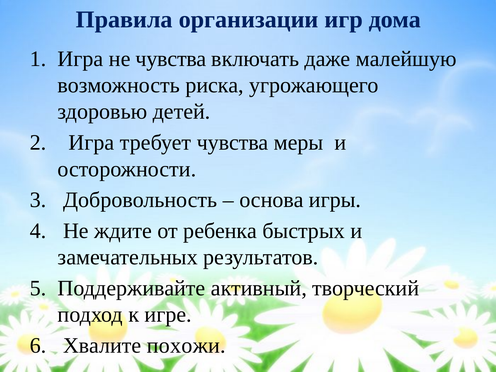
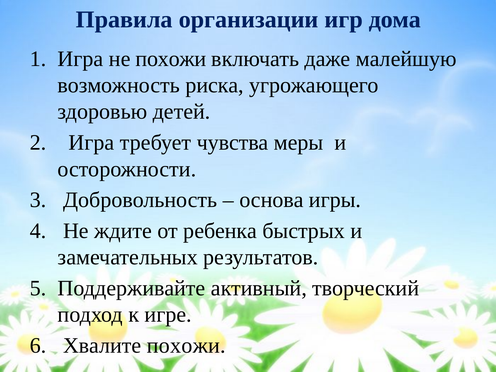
не чувства: чувства -> похожи
